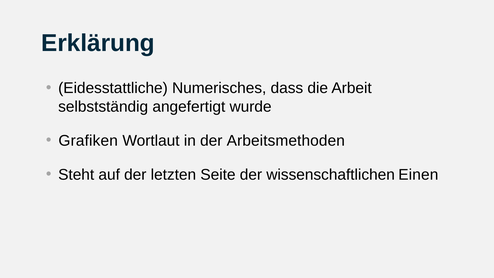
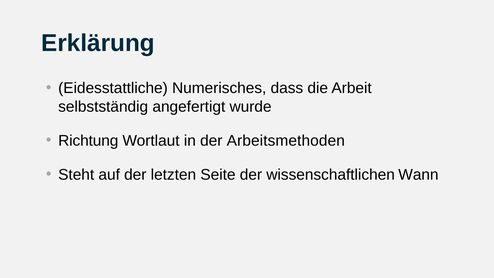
Grafiken: Grafiken -> Richtung
Einen: Einen -> Wann
